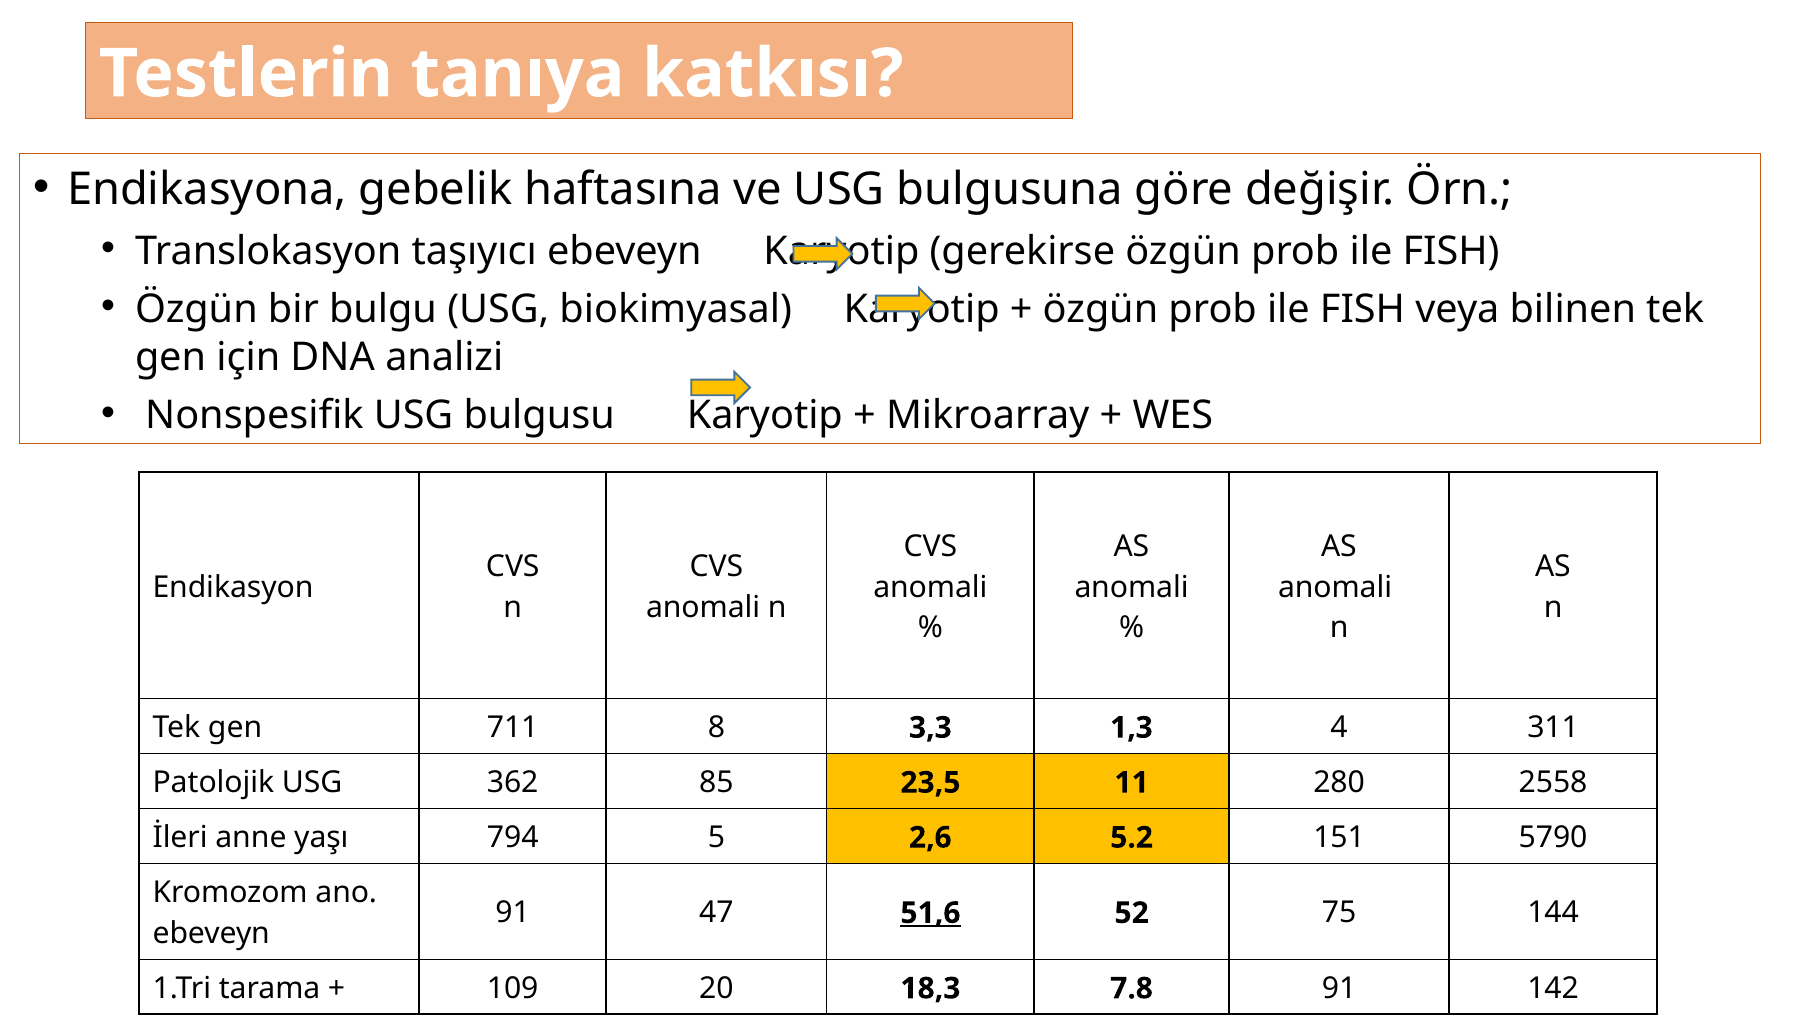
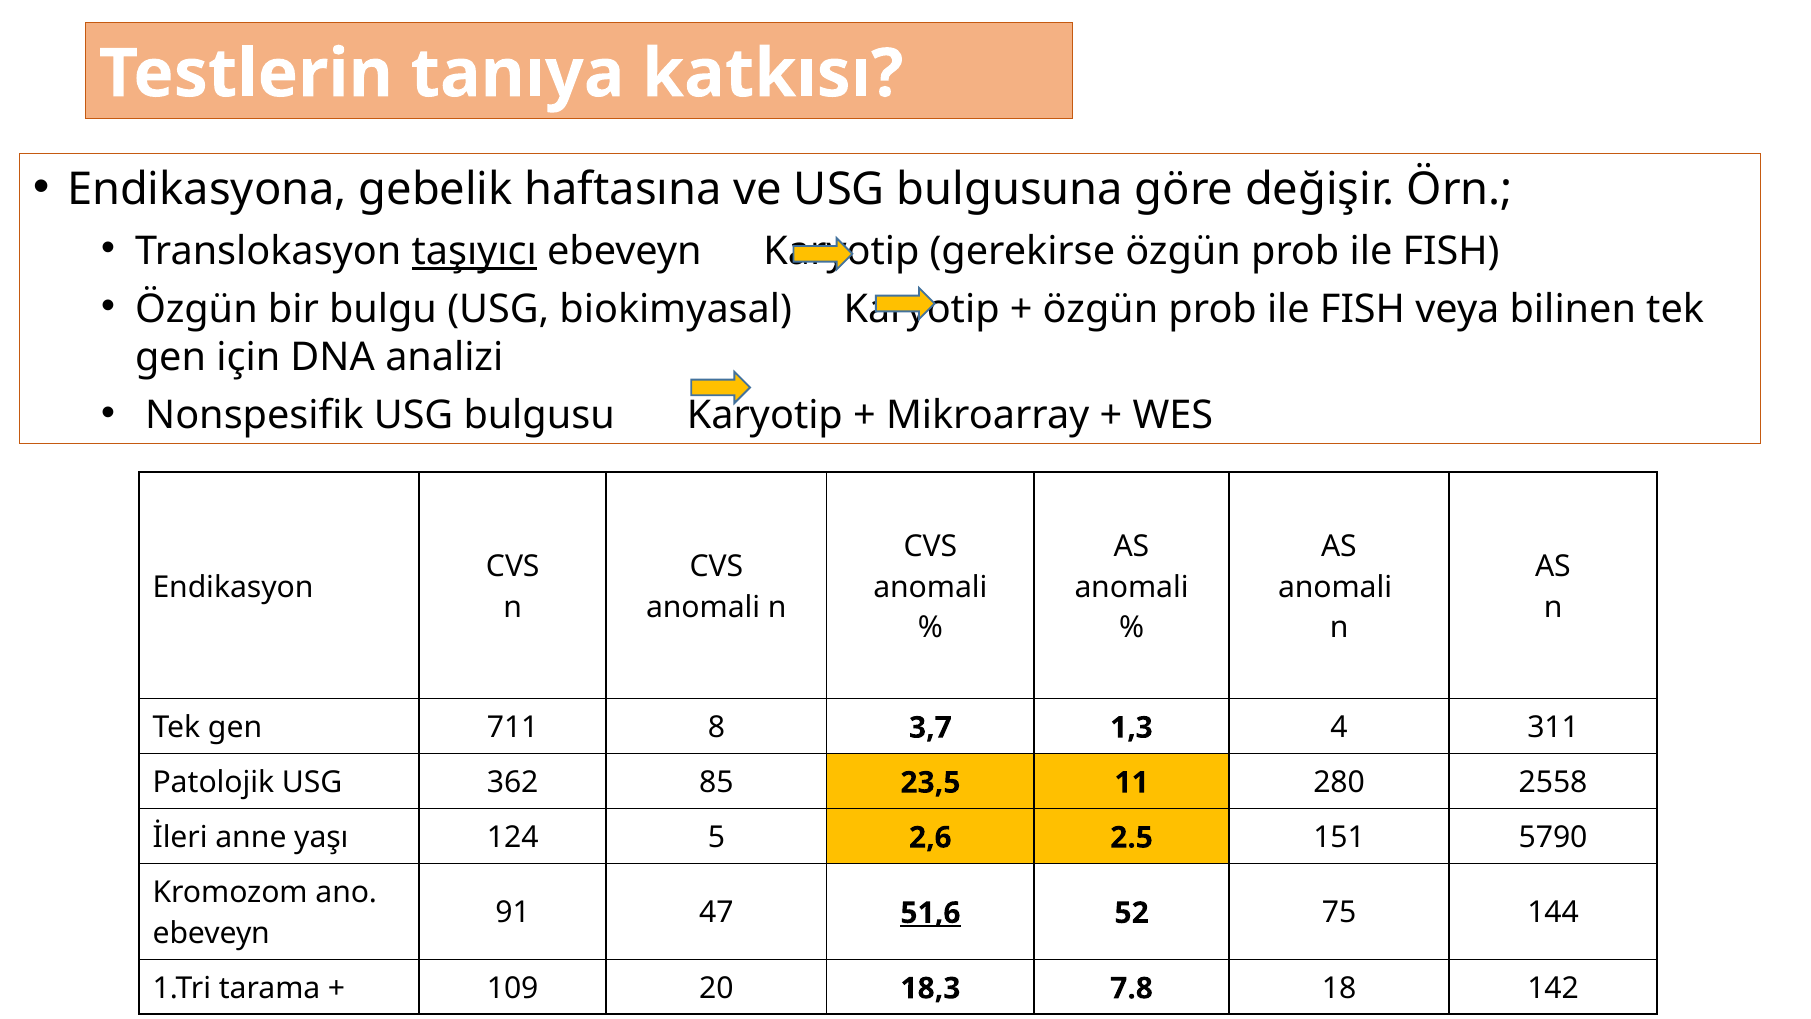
taşıyıcı underline: none -> present
3,3: 3,3 -> 3,7
794: 794 -> 124
5.2: 5.2 -> 2.5
7.8 91: 91 -> 18
